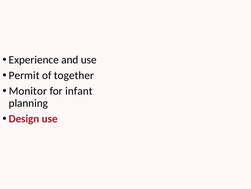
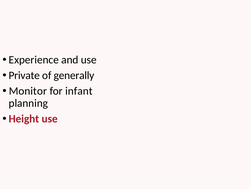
Permit: Permit -> Private
together: together -> generally
Design: Design -> Height
